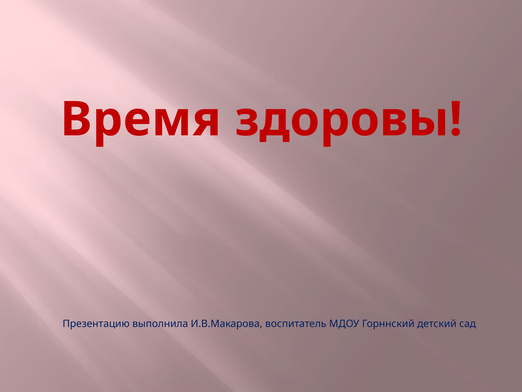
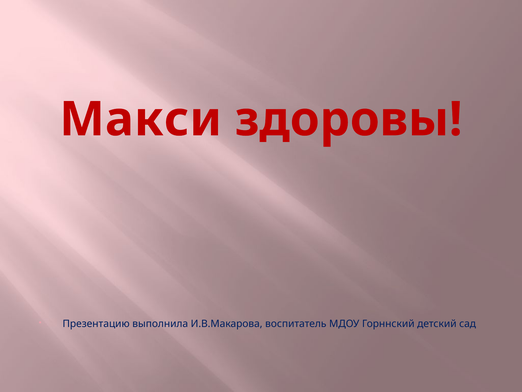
Время: Время -> Макси
